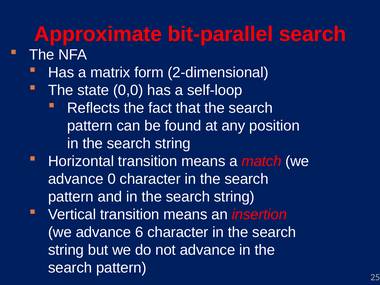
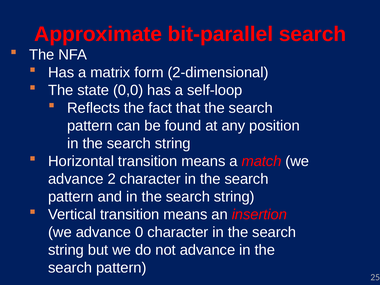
0: 0 -> 2
6: 6 -> 0
